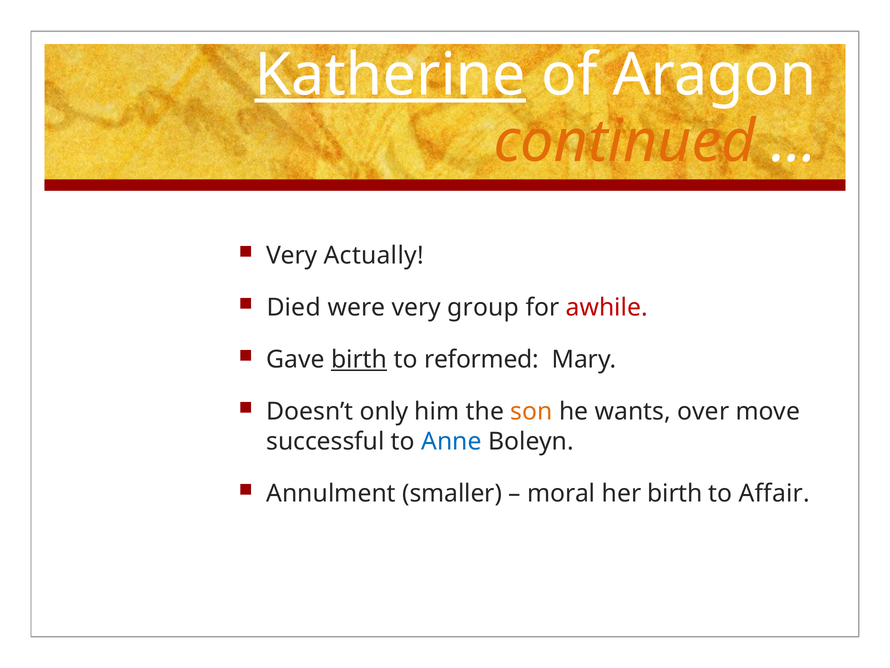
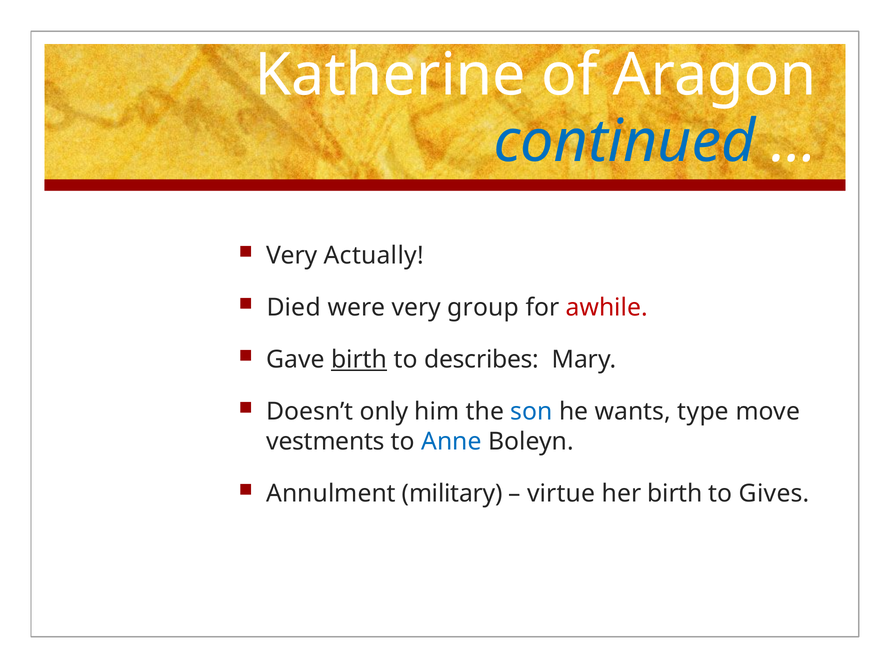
Katherine underline: present -> none
continued colour: orange -> blue
reformed: reformed -> describes
son colour: orange -> blue
over: over -> type
successful: successful -> vestments
smaller: smaller -> military
moral: moral -> virtue
Affair: Affair -> Gives
